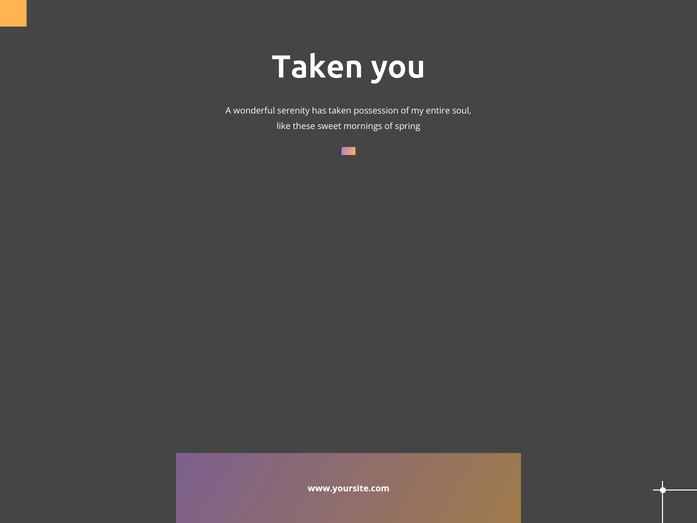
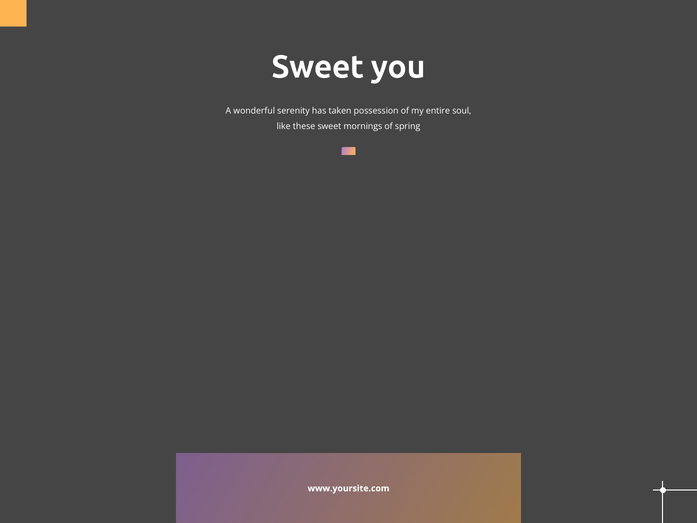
Taken at (317, 67): Taken -> Sweet
